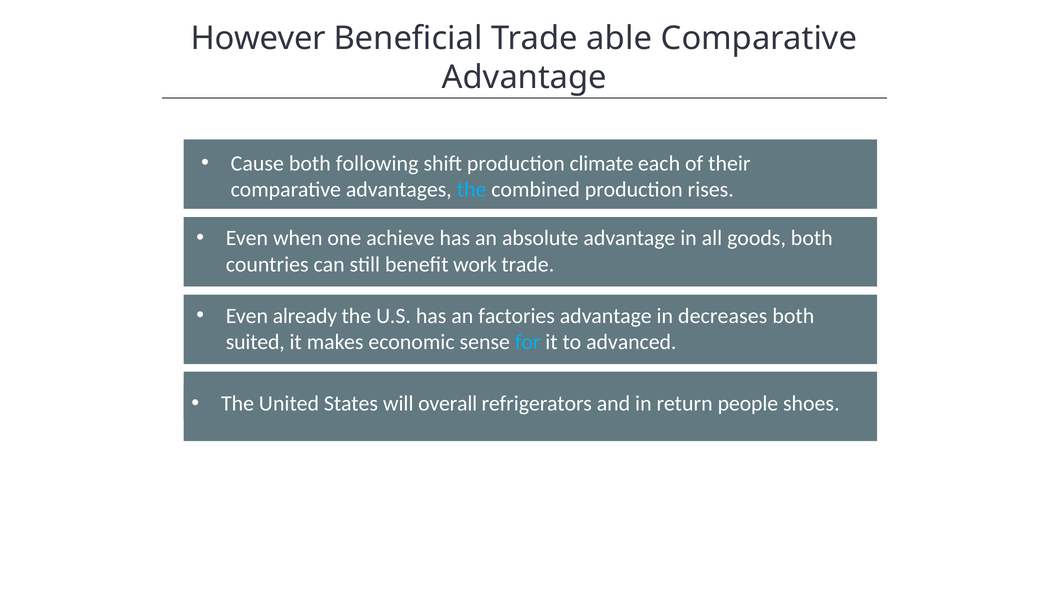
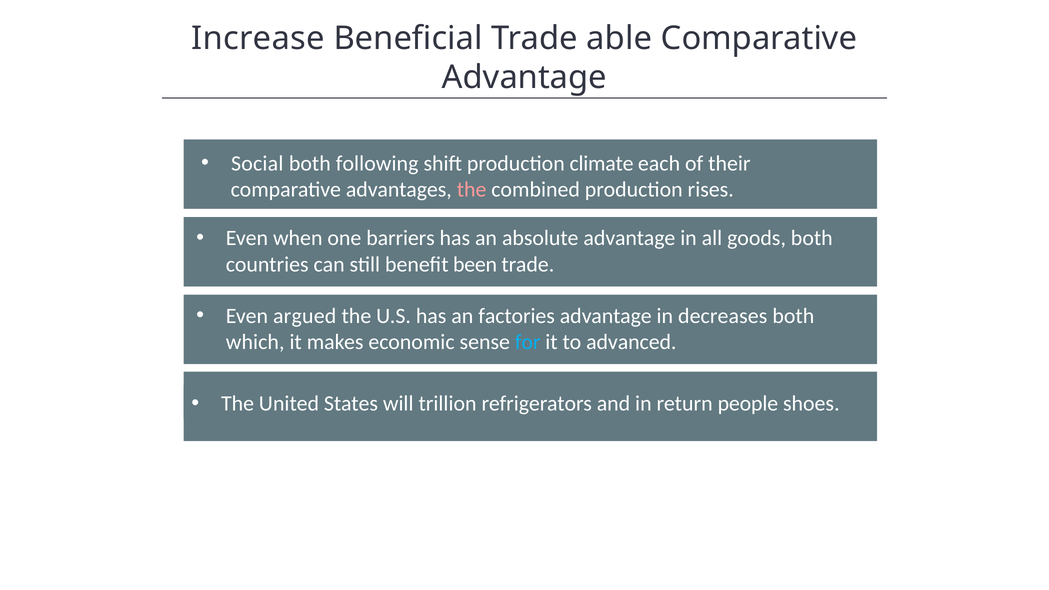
However: However -> Increase
Cause: Cause -> Social
the at (472, 190) colour: light blue -> pink
achieve: achieve -> barriers
work: work -> been
already: already -> argued
suited: suited -> which
overall: overall -> trillion
